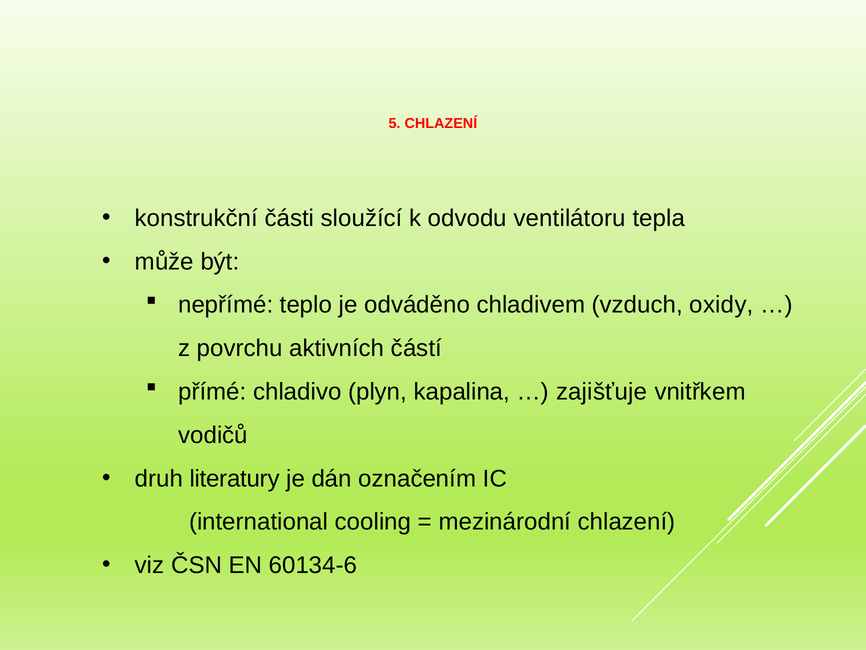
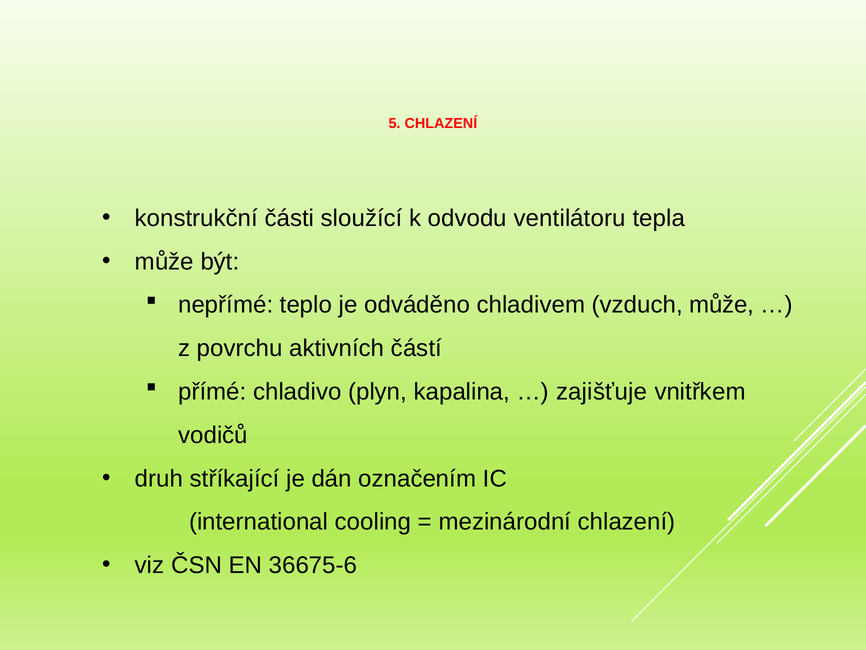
vzduch oxidy: oxidy -> může
literatury: literatury -> stříkající
60134-6: 60134-6 -> 36675-6
